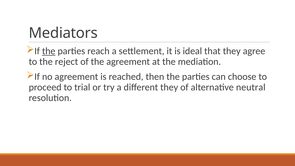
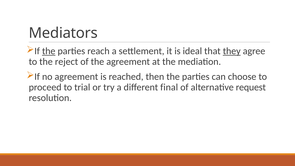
they at (232, 51) underline: none -> present
different they: they -> final
neutral: neutral -> request
